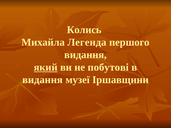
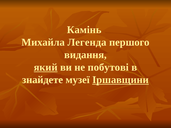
Колись: Колись -> Камінь
видання at (43, 80): видання -> знайдете
Іршавщини underline: none -> present
